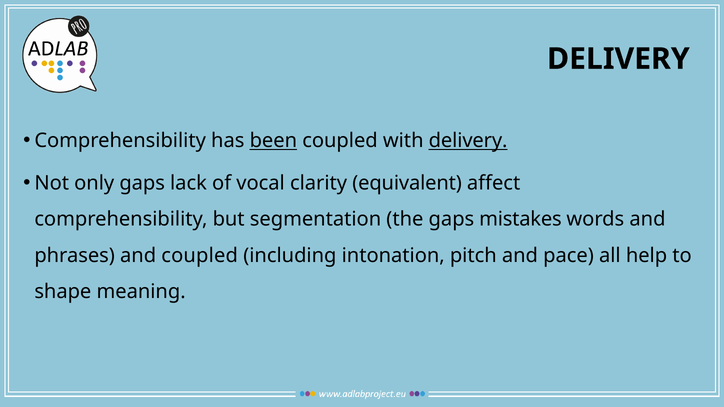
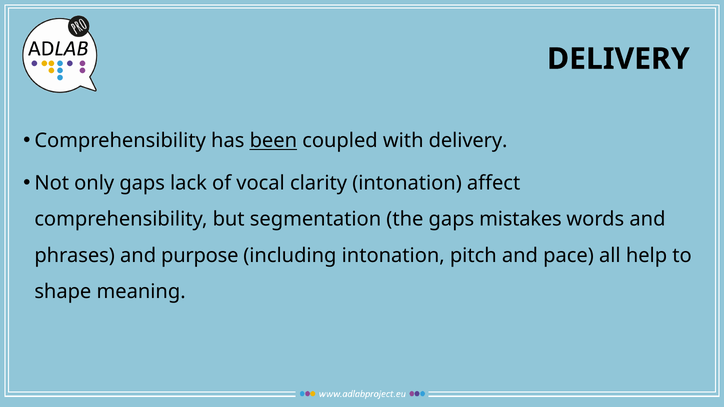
delivery at (468, 141) underline: present -> none
clarity equivalent: equivalent -> intonation
and coupled: coupled -> purpose
